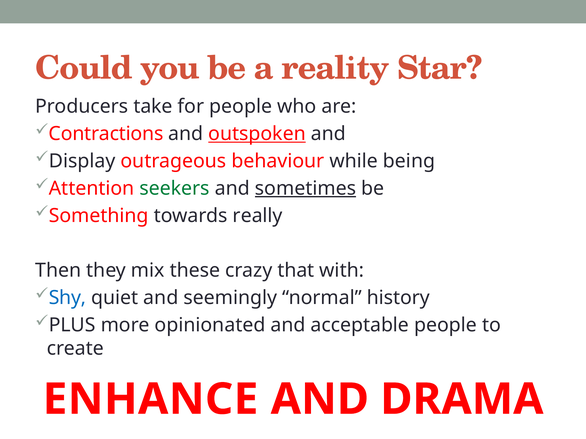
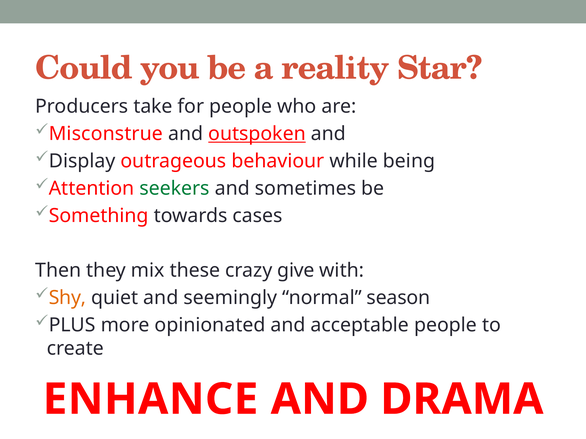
Contractions: Contractions -> Misconstrue
sometimes underline: present -> none
really: really -> cases
that: that -> give
Shy colour: blue -> orange
history: history -> season
